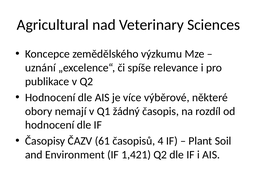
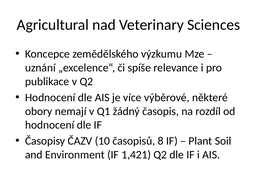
61: 61 -> 10
4: 4 -> 8
